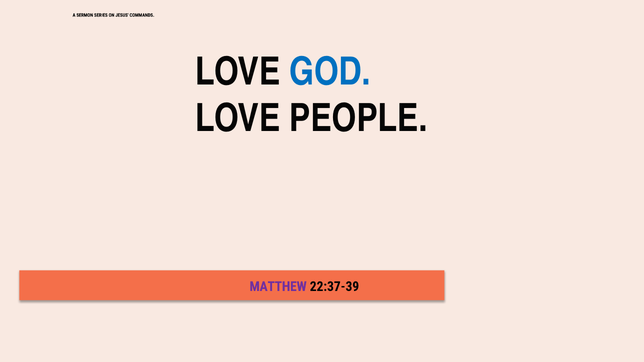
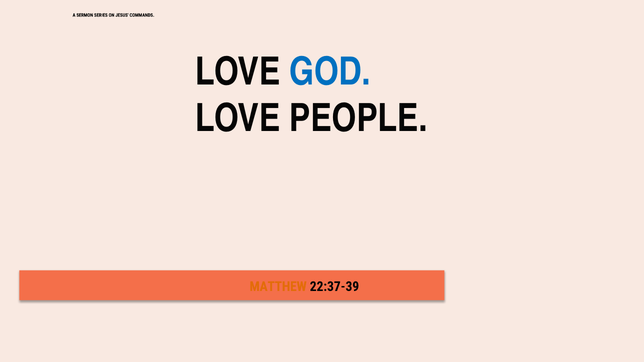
MATTHEW colour: purple -> orange
